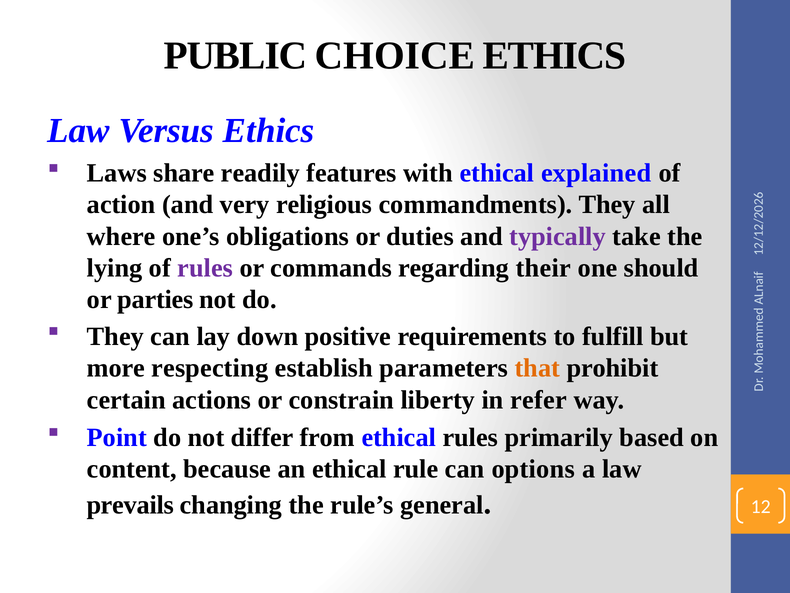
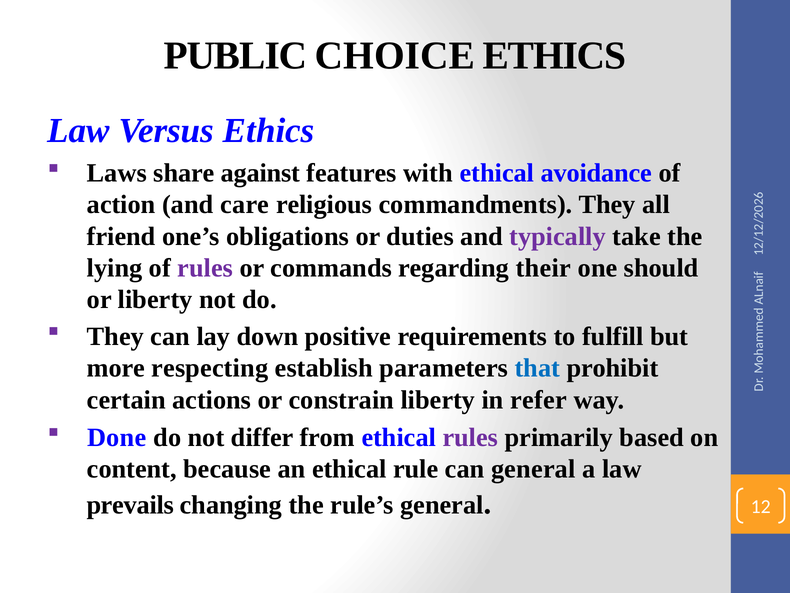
readily: readily -> against
explained: explained -> avoidance
very: very -> care
where: where -> friend
or parties: parties -> liberty
that colour: orange -> blue
Point: Point -> Done
rules at (470, 437) colour: black -> purple
can options: options -> general
